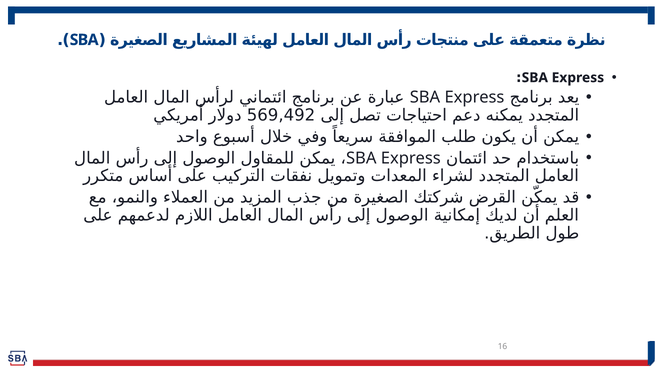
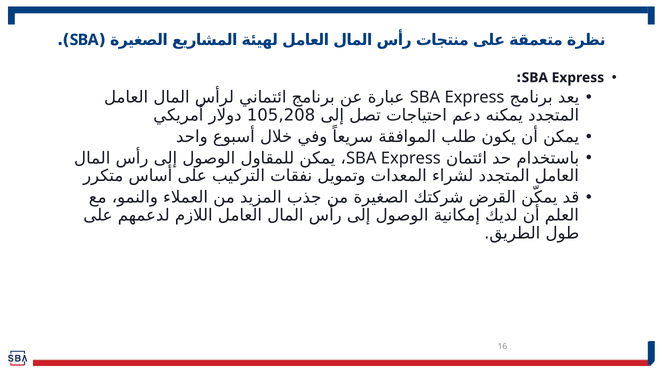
569,492: 569,492 -> 105,208
